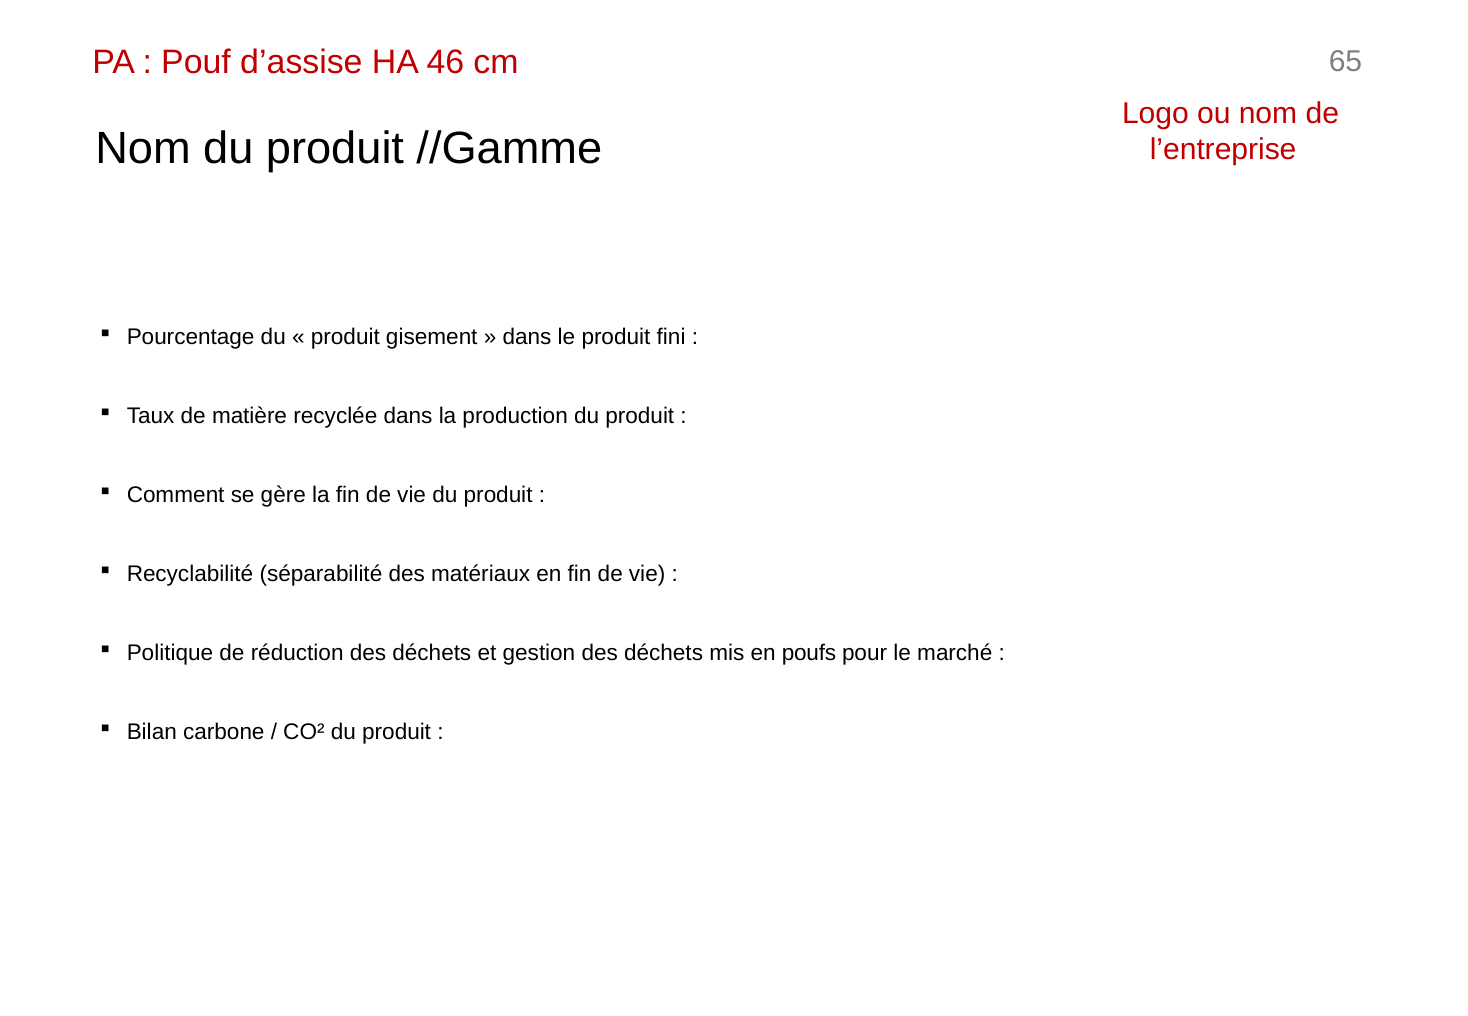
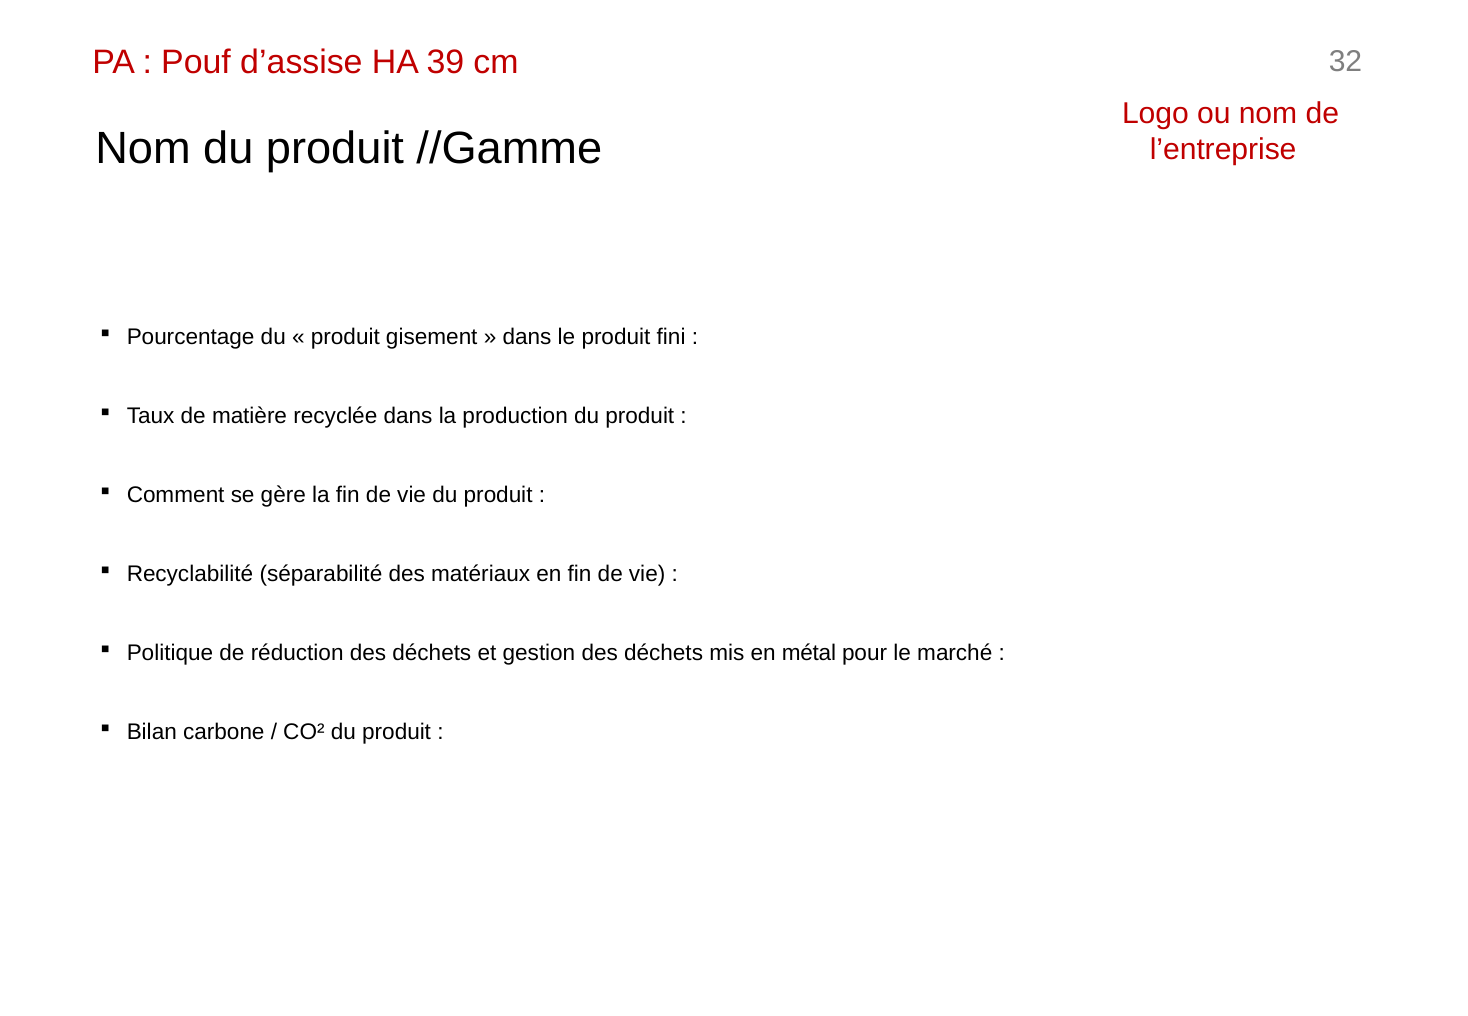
46: 46 -> 39
65: 65 -> 32
poufs: poufs -> métal
